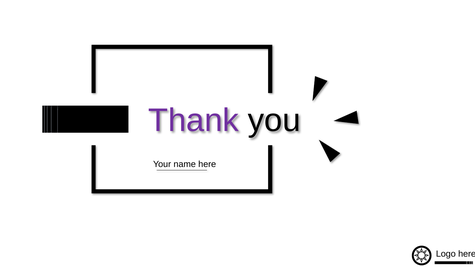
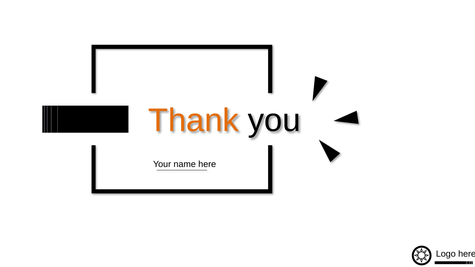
Thank colour: purple -> orange
